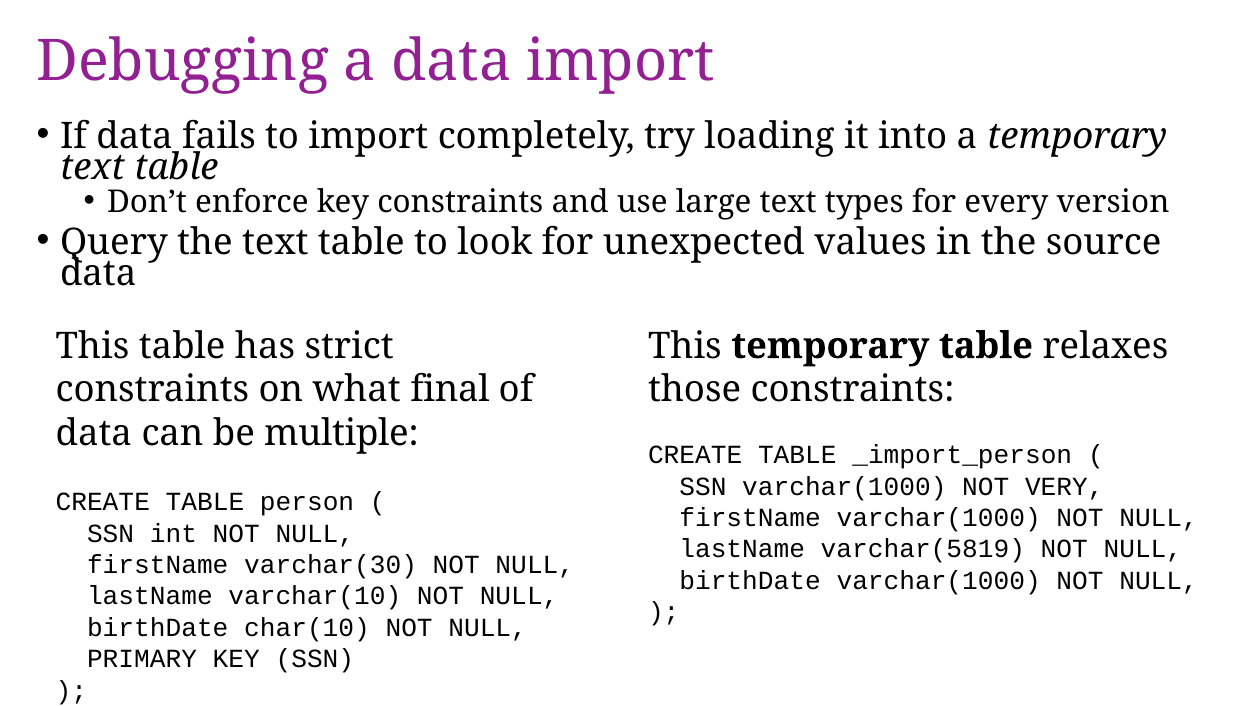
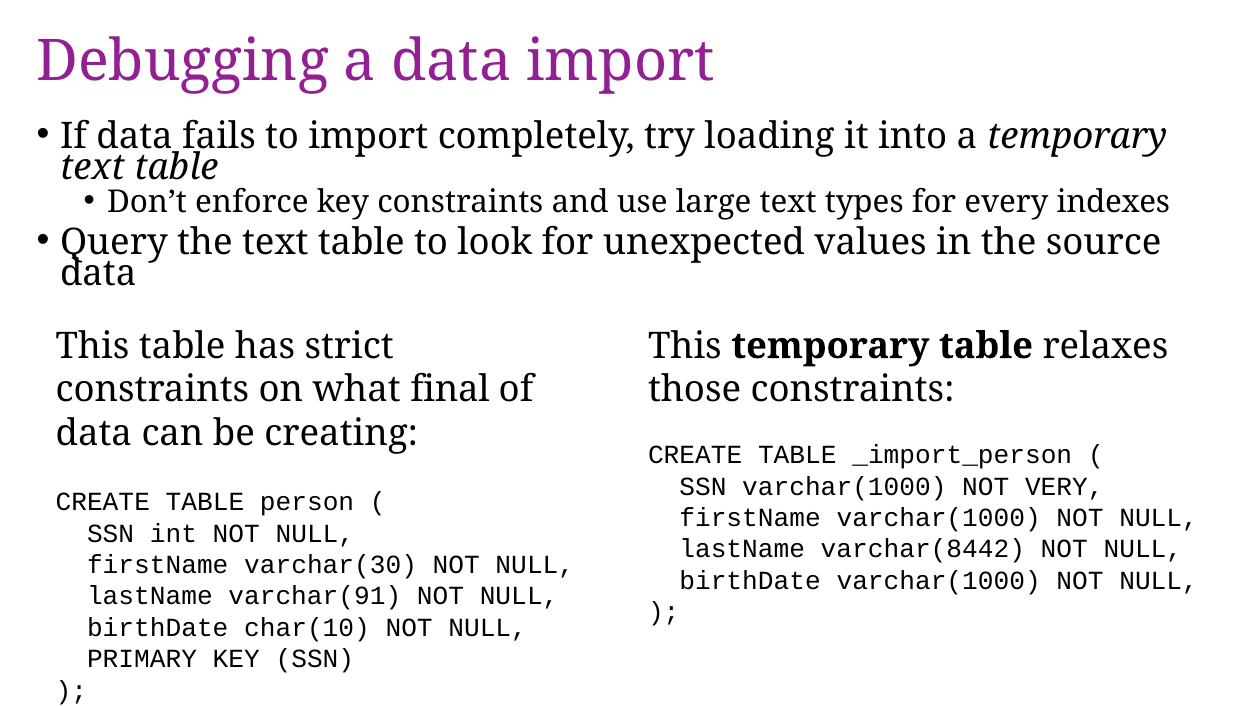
version: version -> indexes
multiple: multiple -> creating
varchar(5819: varchar(5819 -> varchar(8442
varchar(10: varchar(10 -> varchar(91
